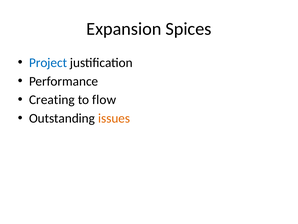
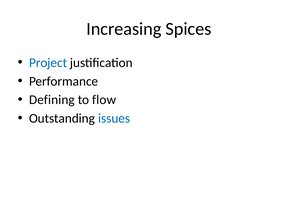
Expansion: Expansion -> Increasing
Creating: Creating -> Defining
issues colour: orange -> blue
